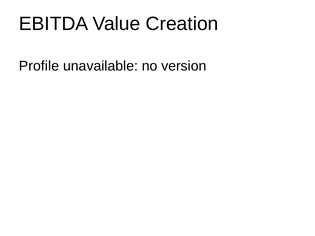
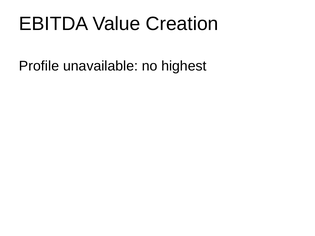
version: version -> highest
